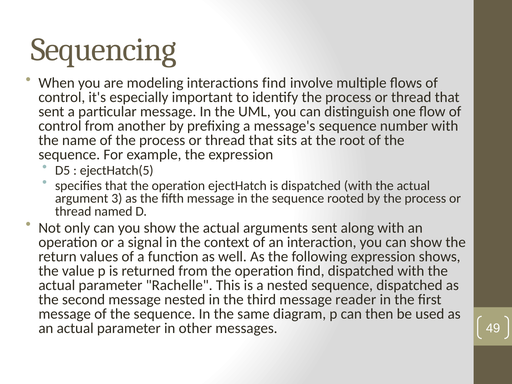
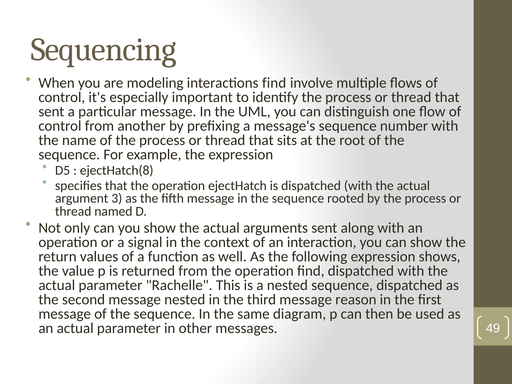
ejectHatch(5: ejectHatch(5 -> ejectHatch(8
reader: reader -> reason
